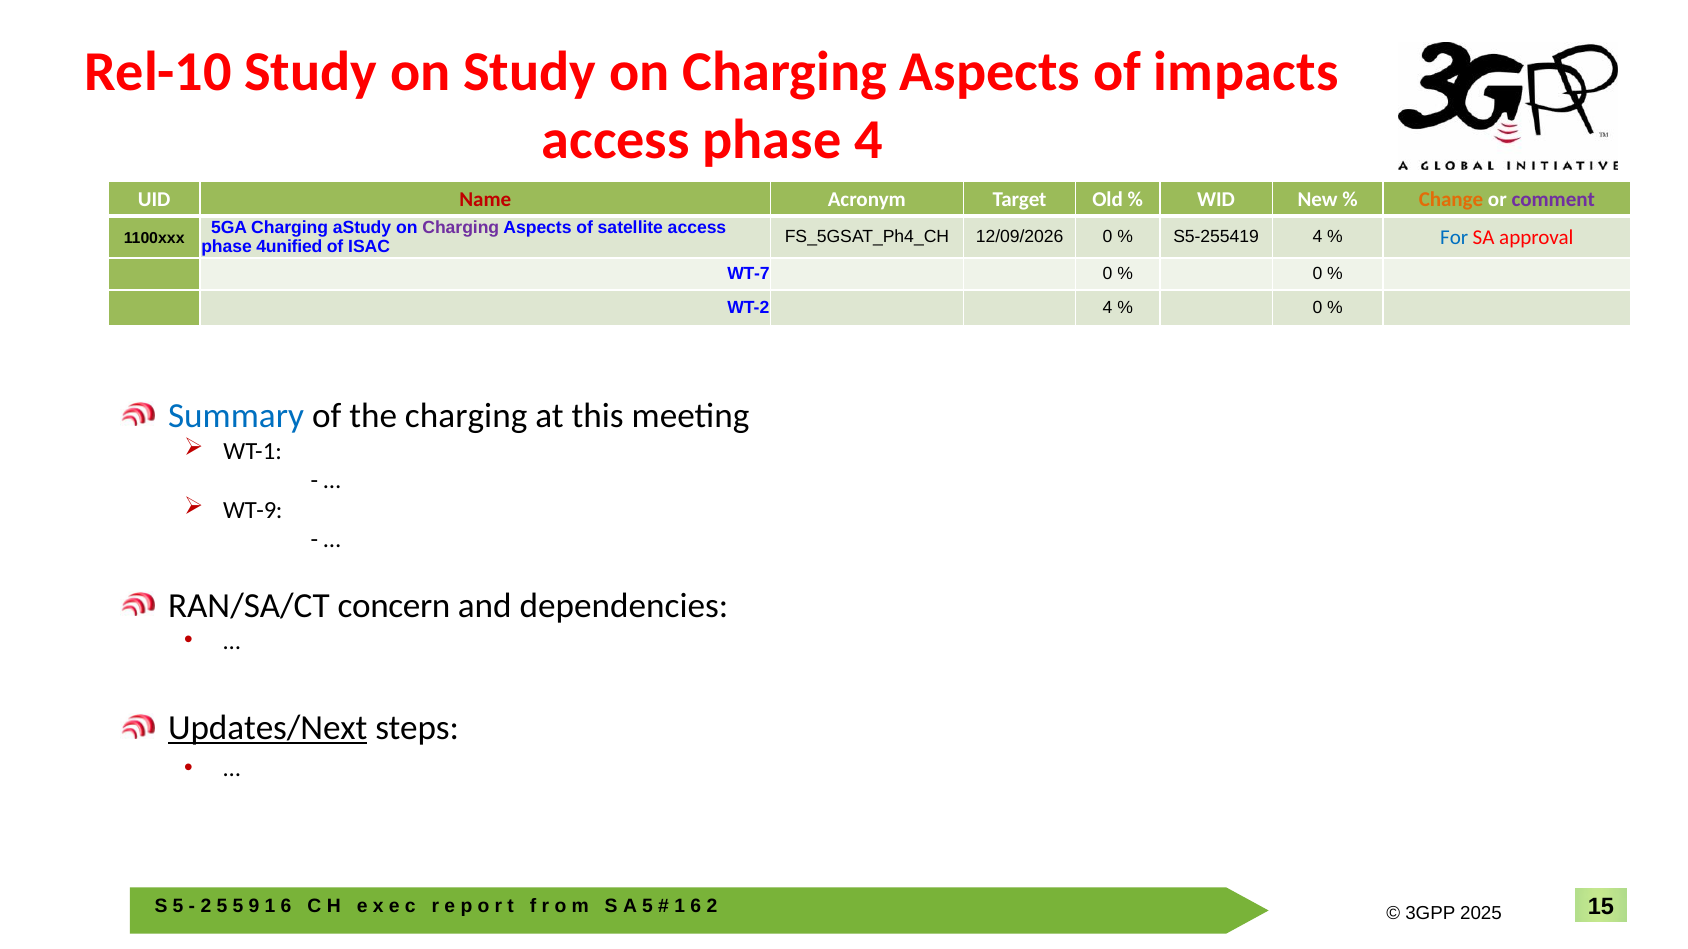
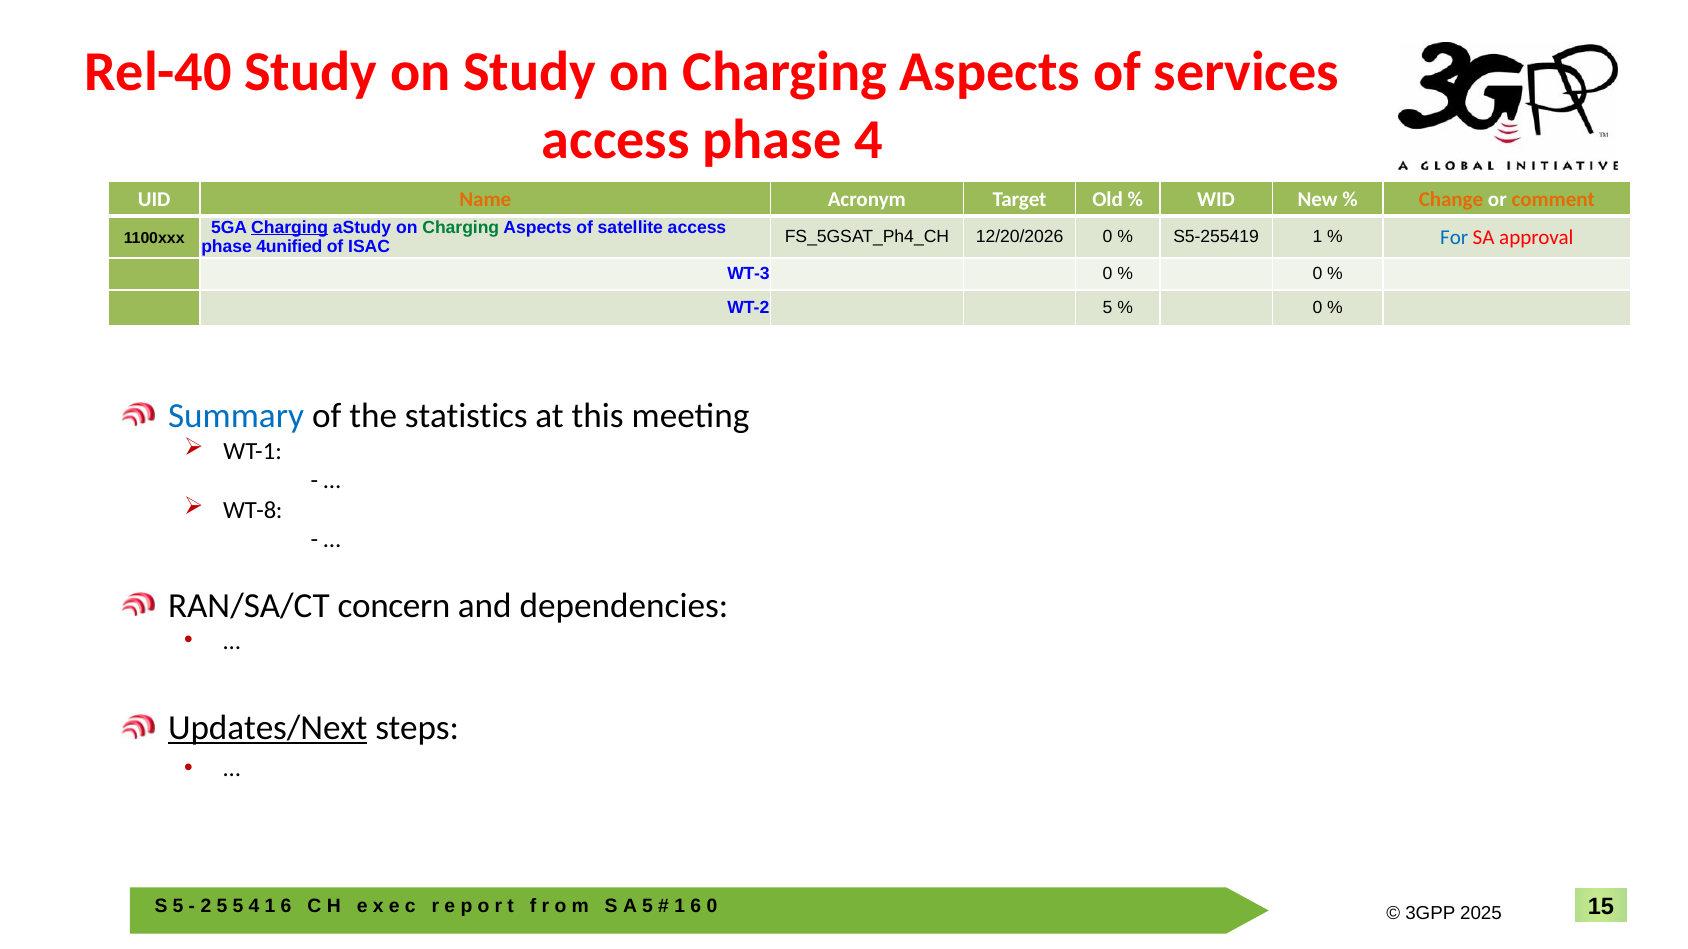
Rel-10: Rel-10 -> Rel-40
impacts: impacts -> services
Name colour: red -> orange
comment colour: purple -> orange
Charging at (290, 227) underline: none -> present
Charging at (461, 227) colour: purple -> green
12/09/2026: 12/09/2026 -> 12/20/2026
S5-255419 4: 4 -> 1
WT-7: WT-7 -> WT-3
WT-2 4: 4 -> 5
the charging: charging -> statistics
WT-9: WT-9 -> WT-8
9 at (254, 907): 9 -> 4
2 at (712, 907): 2 -> 0
